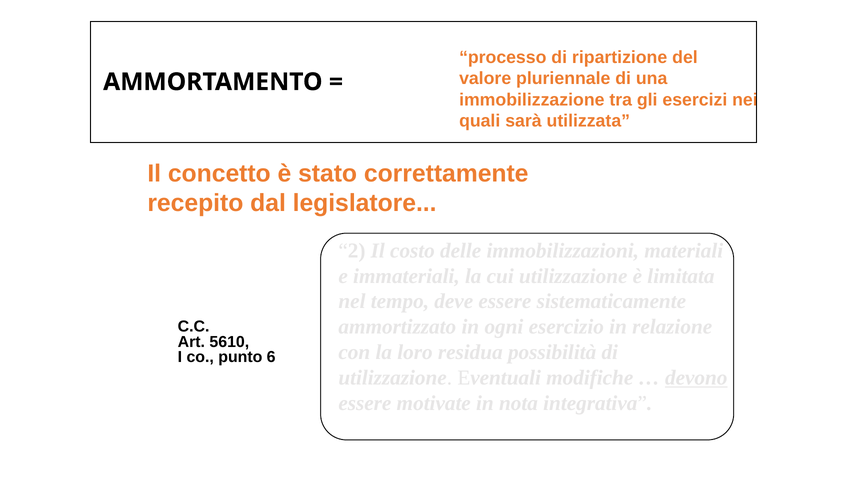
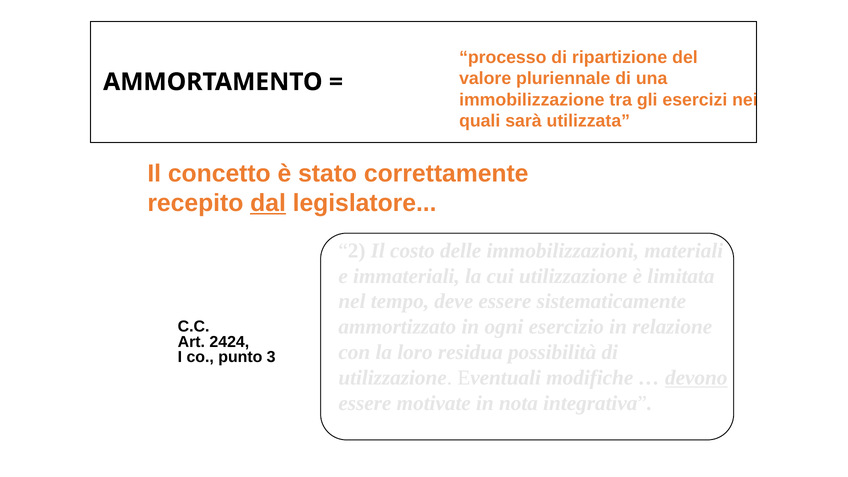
dal underline: none -> present
5610: 5610 -> 2424
6: 6 -> 3
